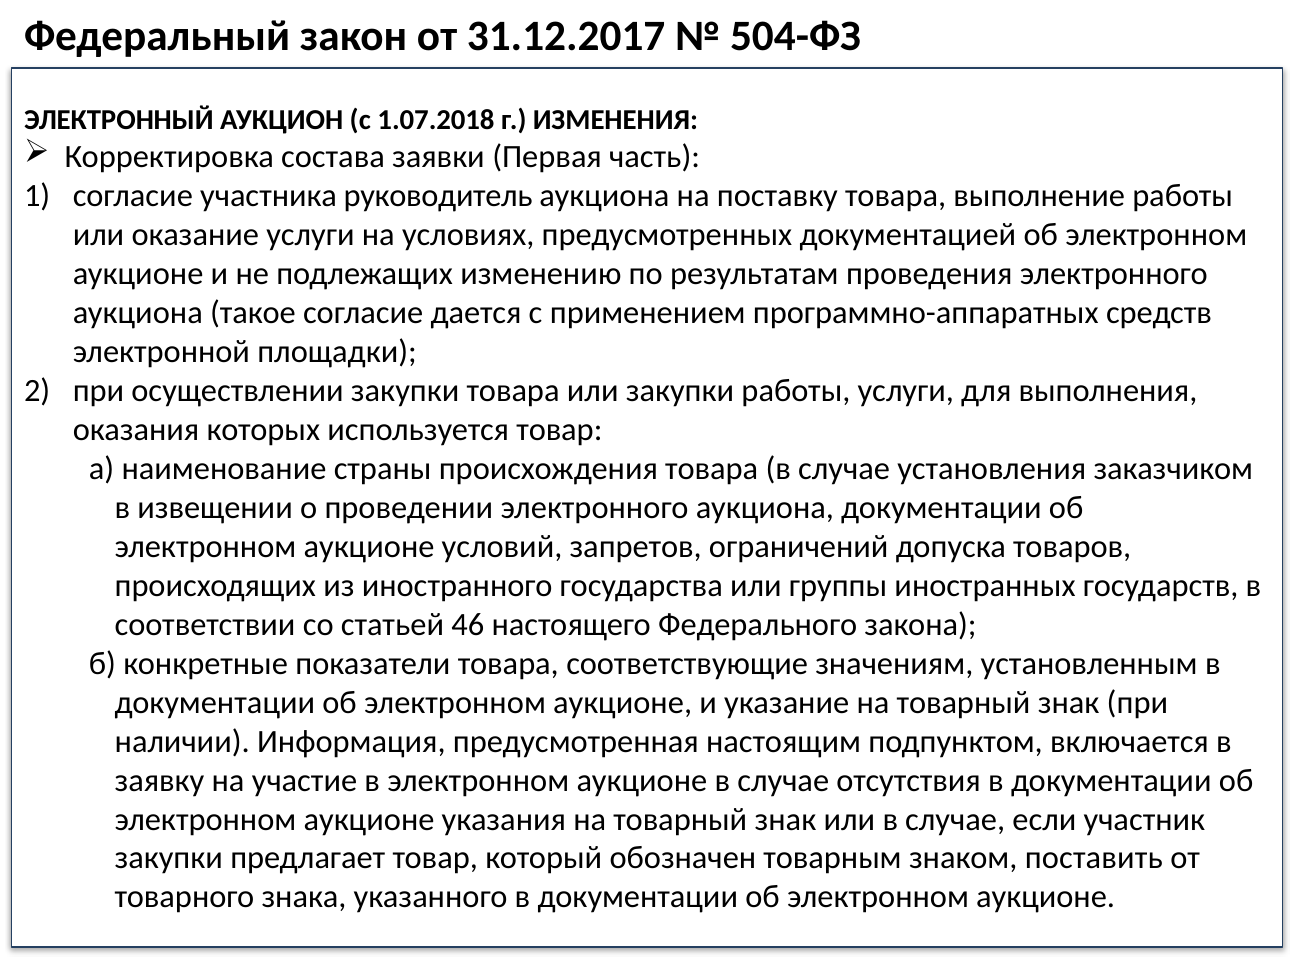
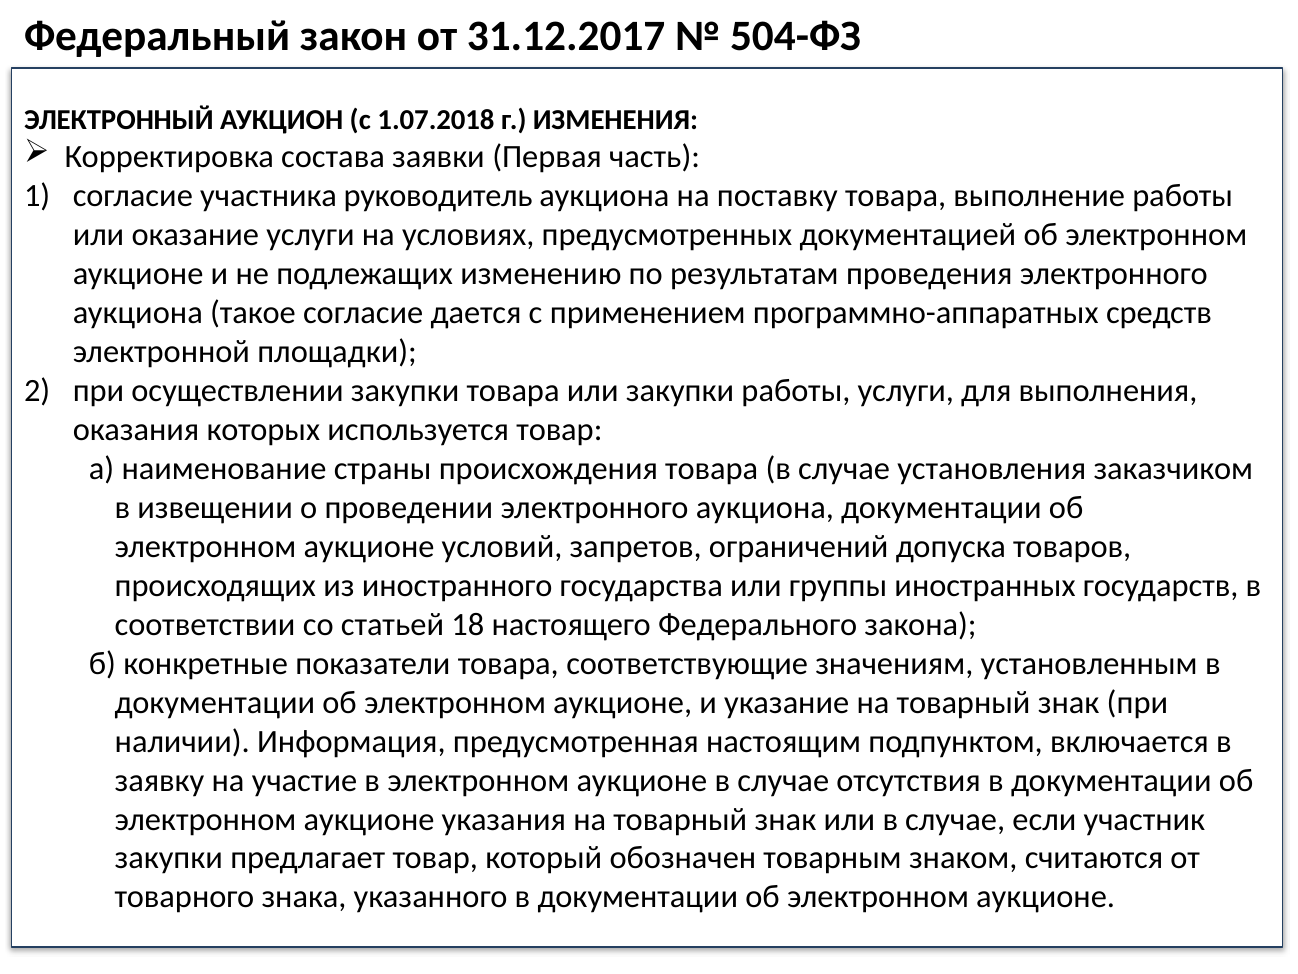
46: 46 -> 18
поставить: поставить -> считаются
